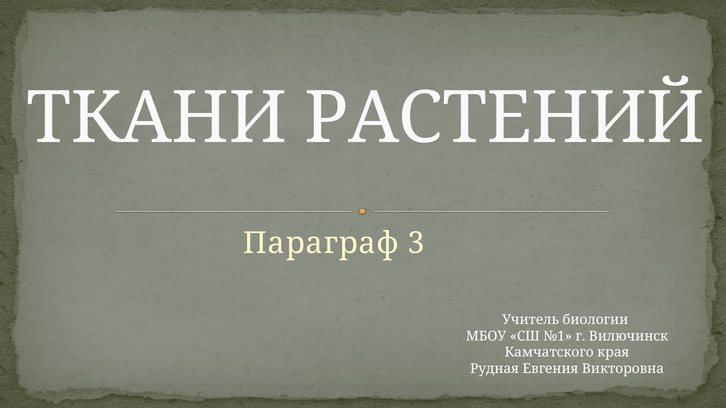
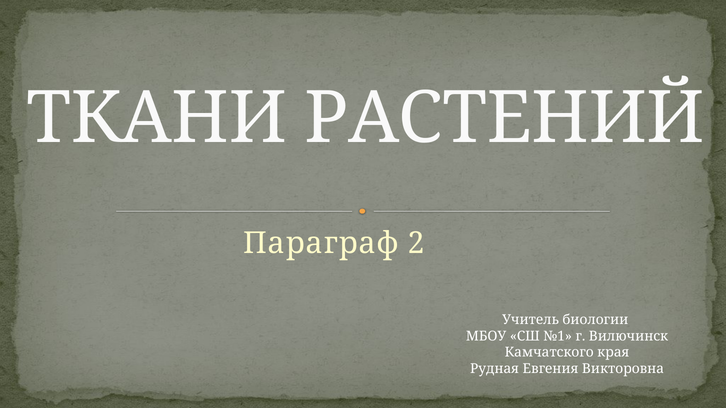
3: 3 -> 2
